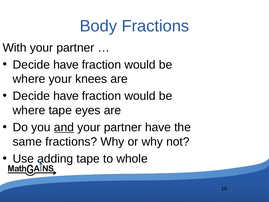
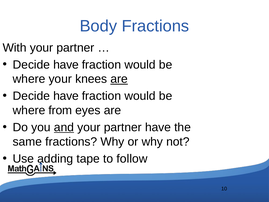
are at (119, 79) underline: none -> present
where tape: tape -> from
whole: whole -> follow
